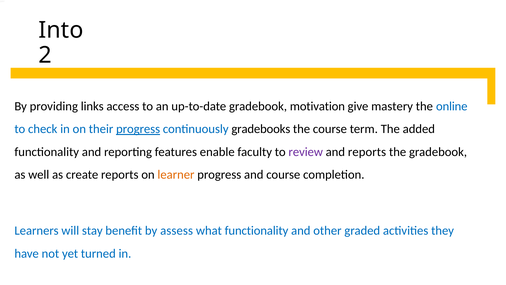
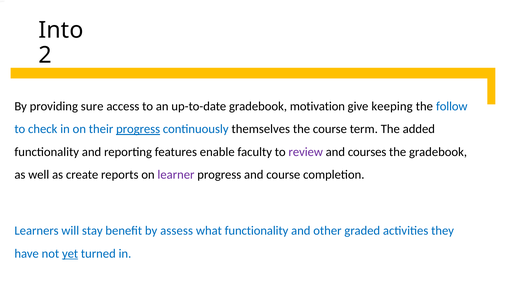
links: links -> sure
mastery: mastery -> keeping
online: online -> follow
gradebooks: gradebooks -> themselves
and reports: reports -> courses
learner at (176, 174) colour: orange -> purple
yet at (70, 253) underline: none -> present
